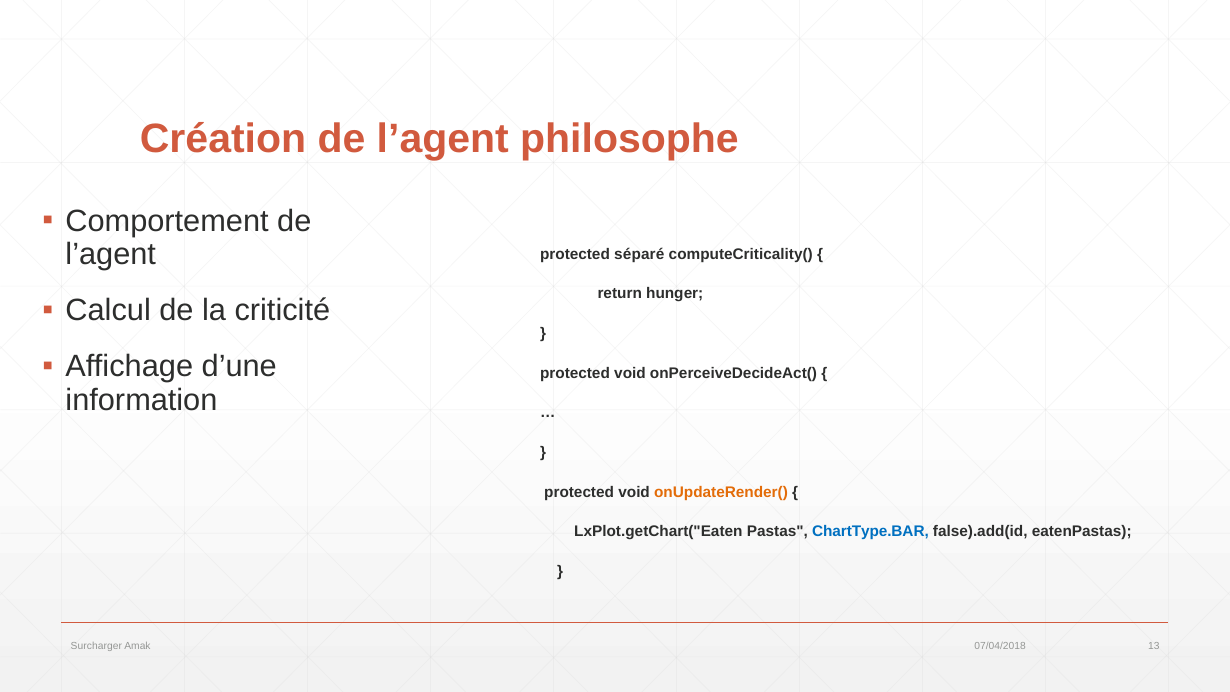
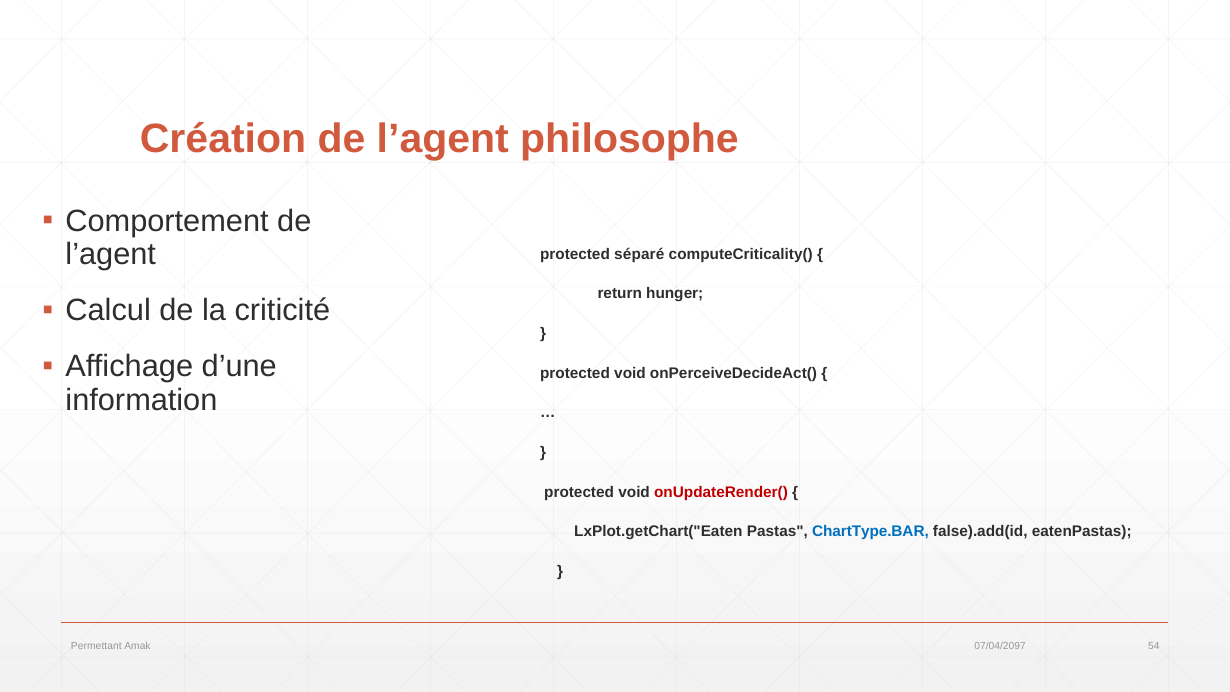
onUpdateRender( colour: orange -> red
Surcharger: Surcharger -> Permettant
07/04/2018: 07/04/2018 -> 07/04/2097
13: 13 -> 54
